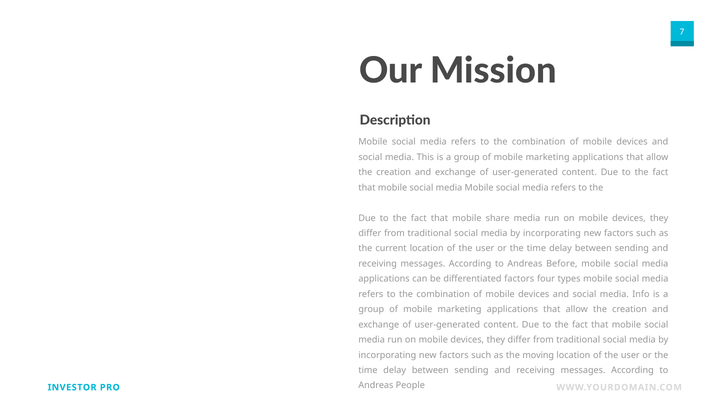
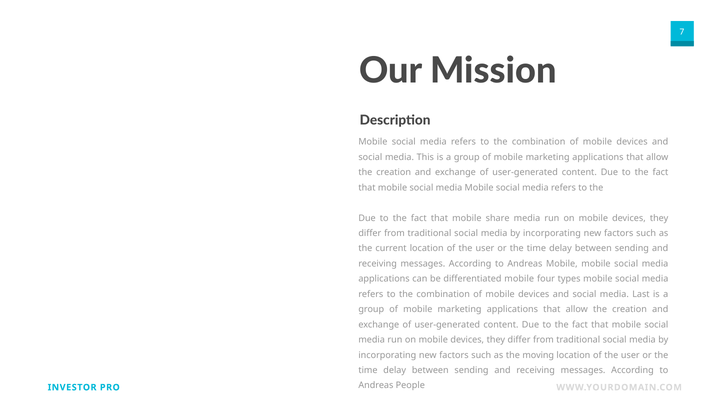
Andreas Before: Before -> Mobile
differentiated factors: factors -> mobile
Info: Info -> Last
